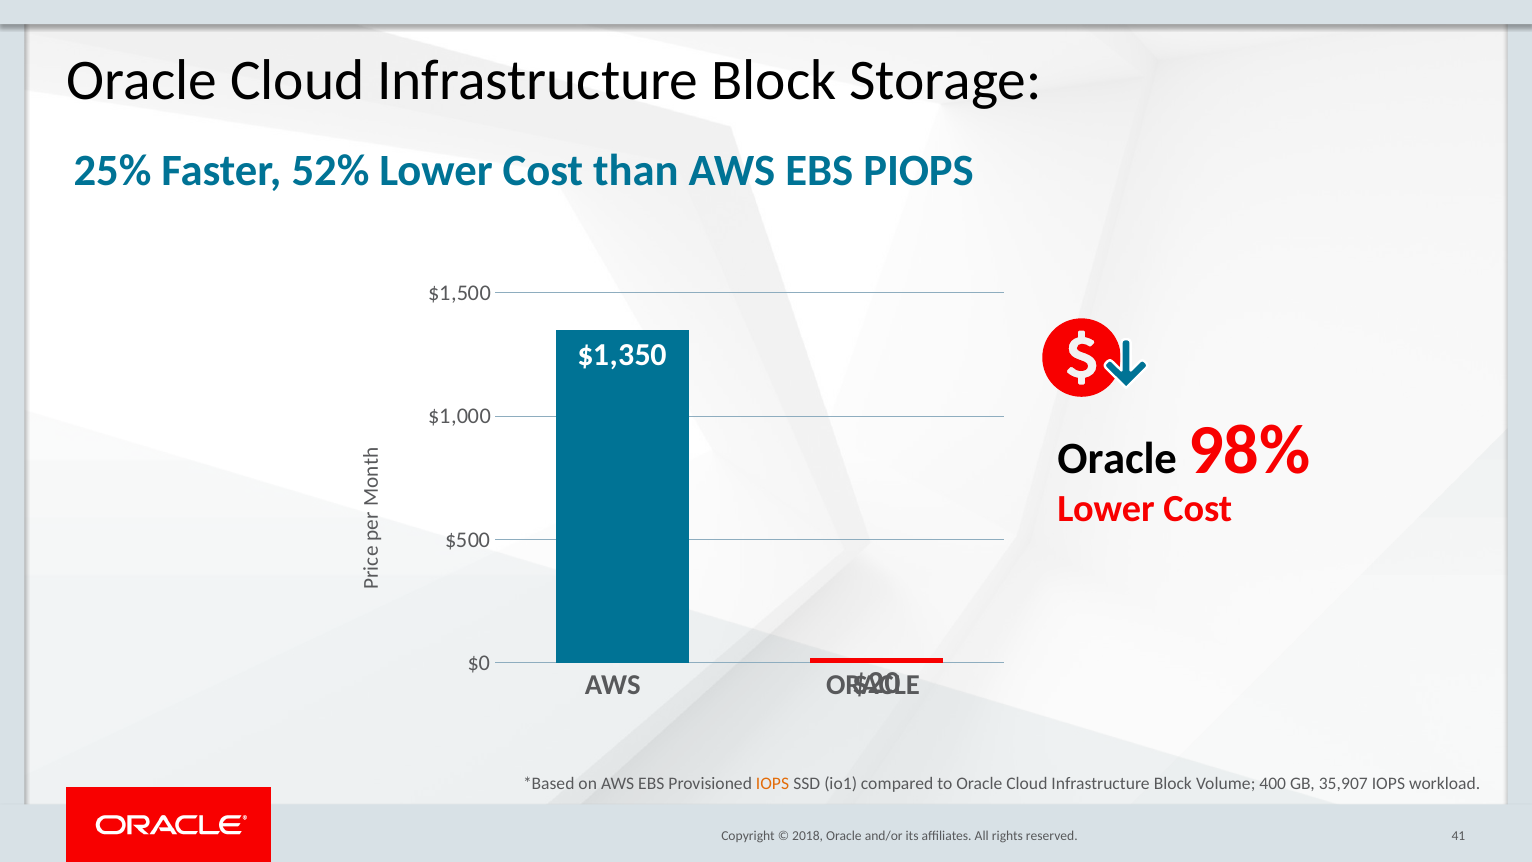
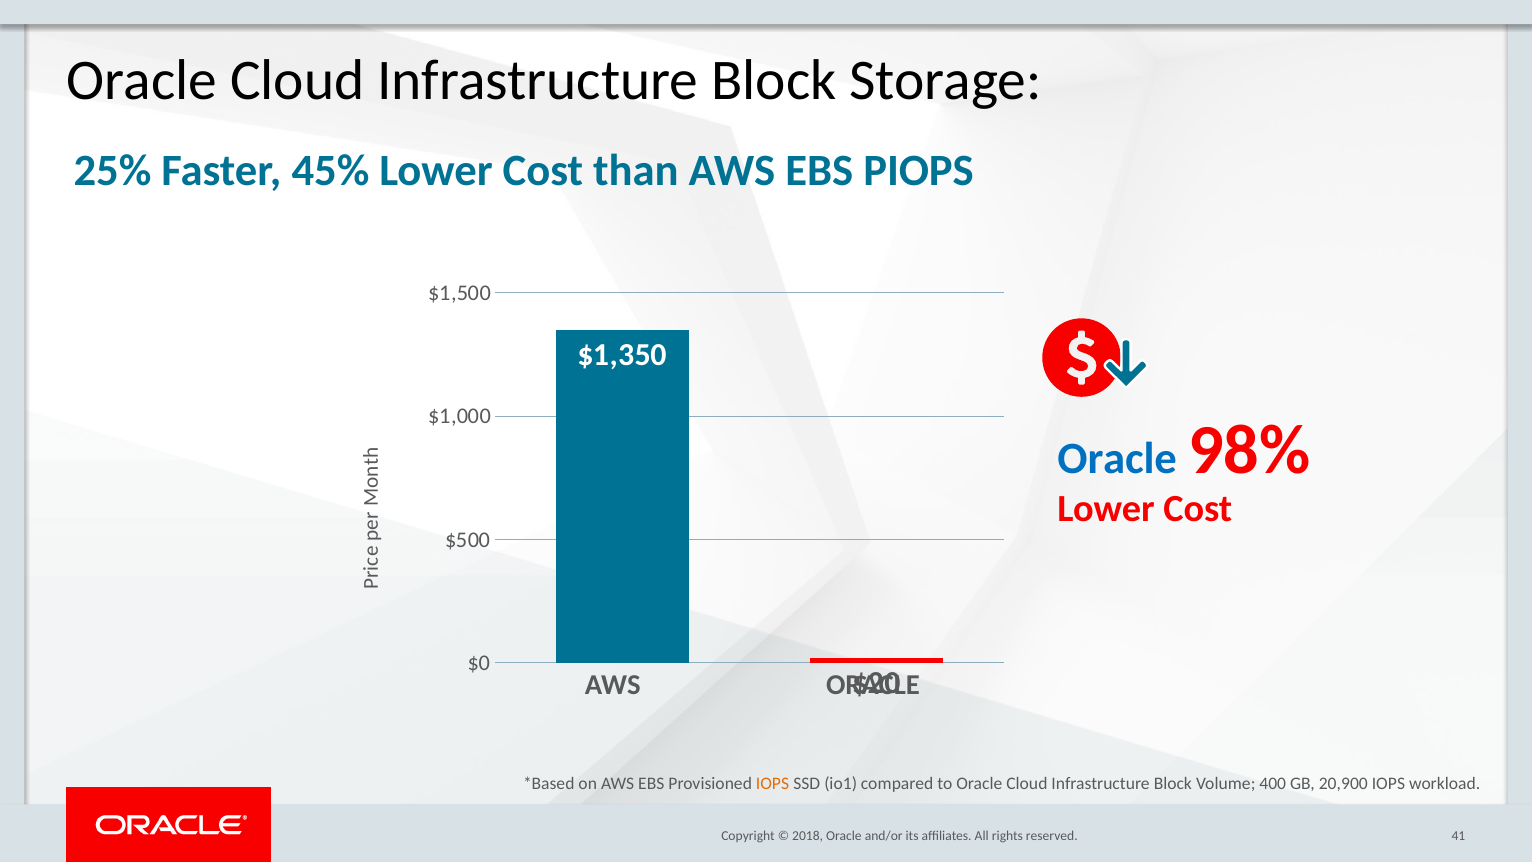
52%: 52% -> 45%
Oracle at (1117, 458) colour: black -> blue
35,907: 35,907 -> 20,900
